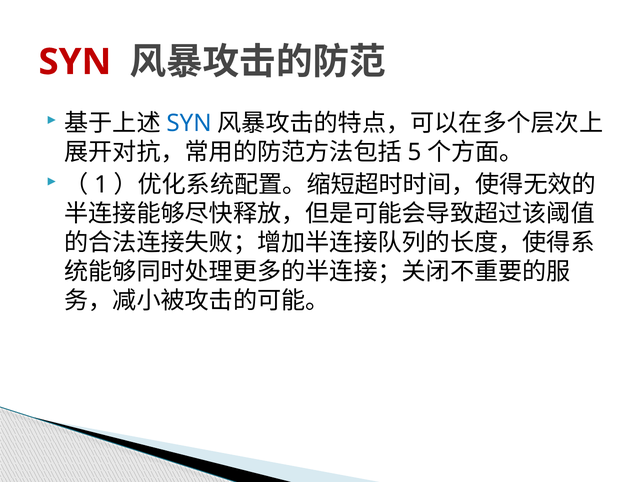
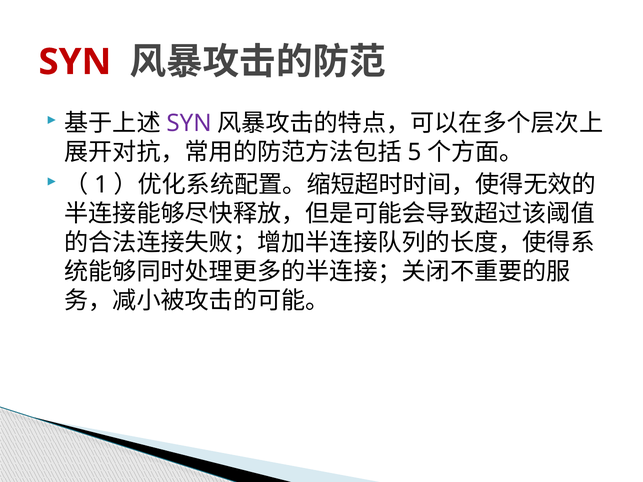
SYN at (189, 124) colour: blue -> purple
